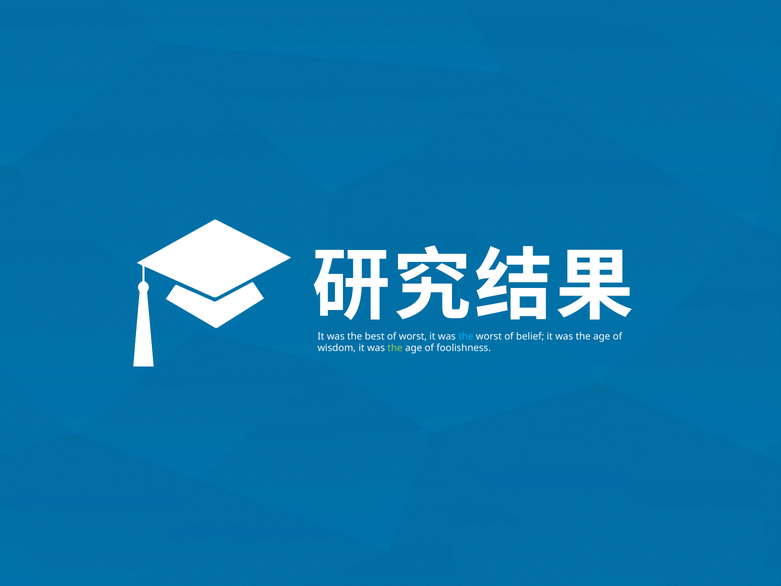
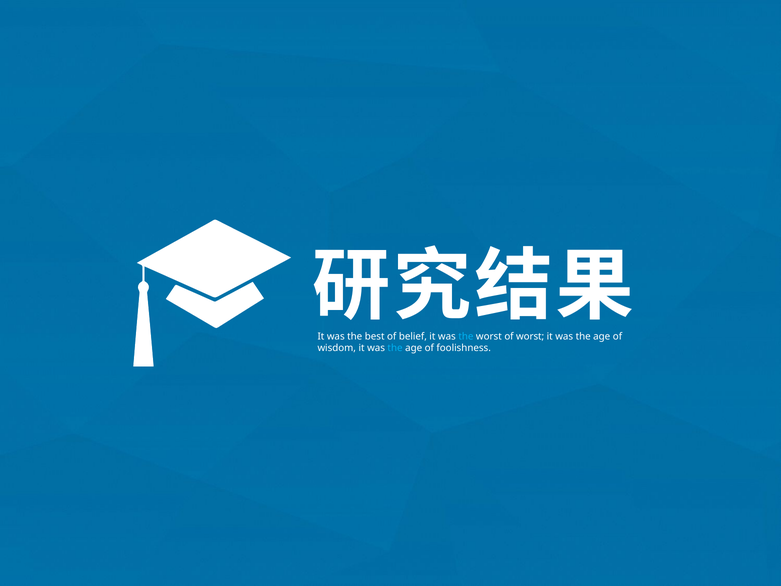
of worst: worst -> belief
of belief: belief -> worst
the at (395, 348) colour: light green -> light blue
